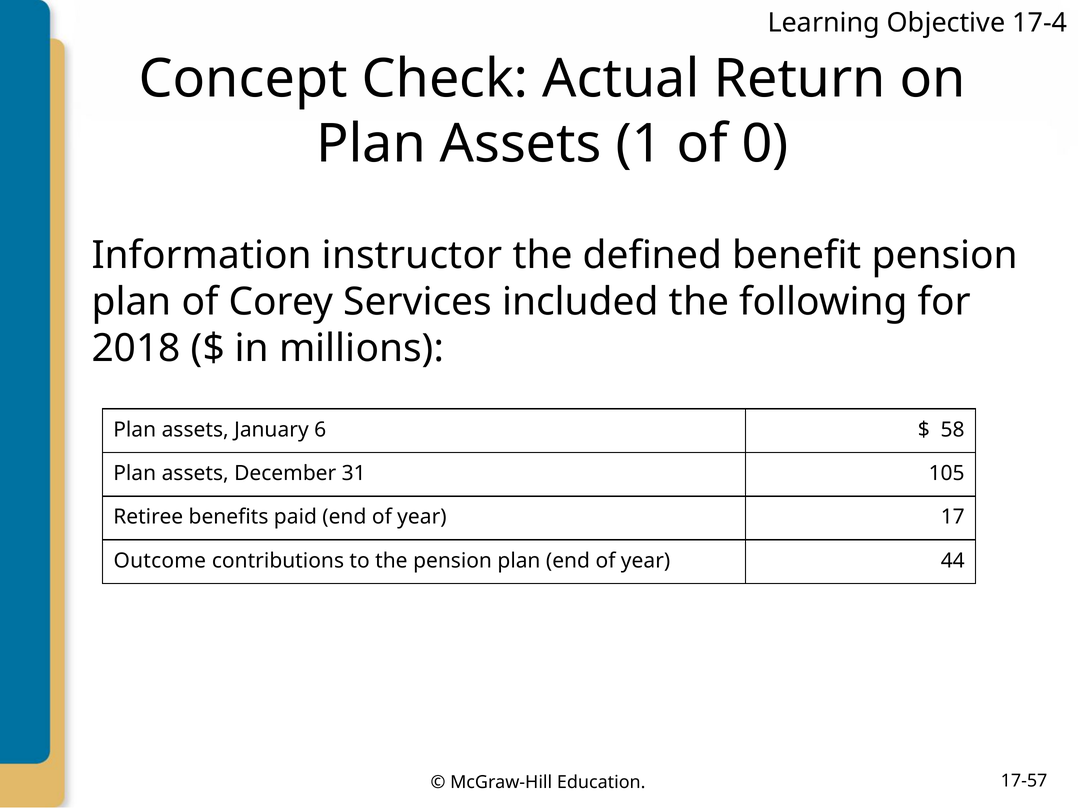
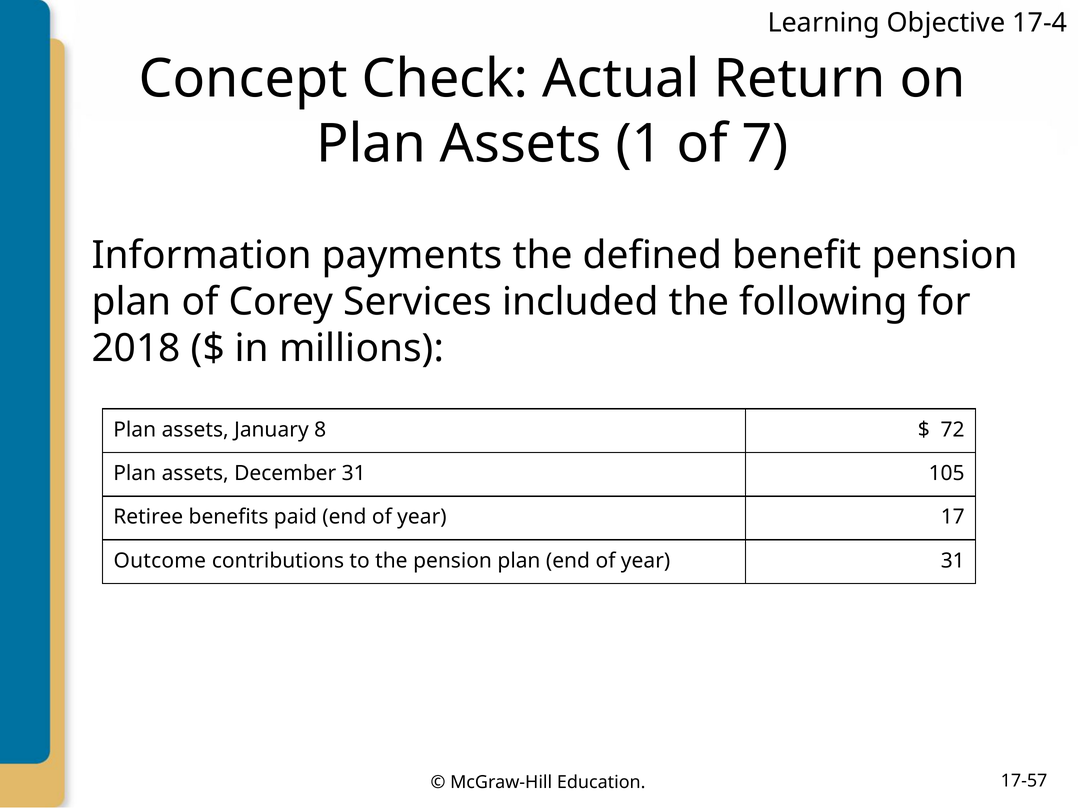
0: 0 -> 7
instructor: instructor -> payments
6: 6 -> 8
58: 58 -> 72
year 44: 44 -> 31
